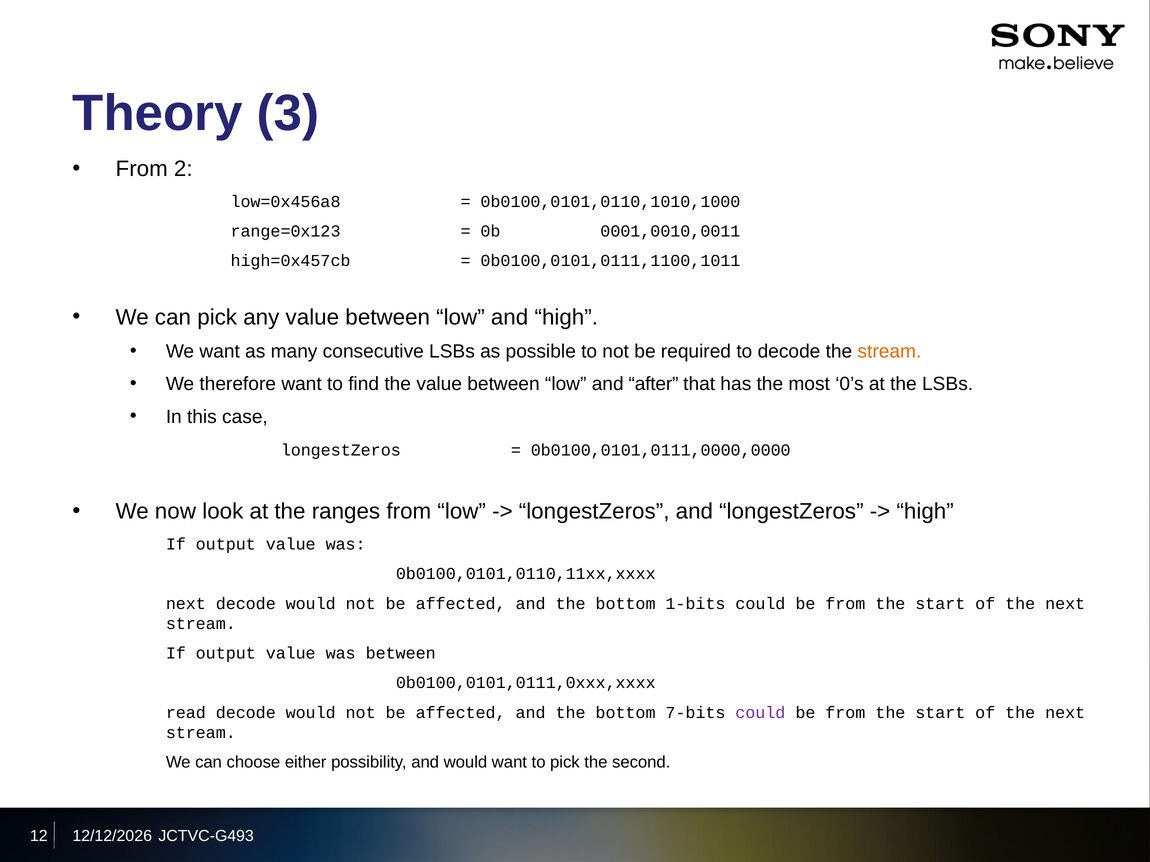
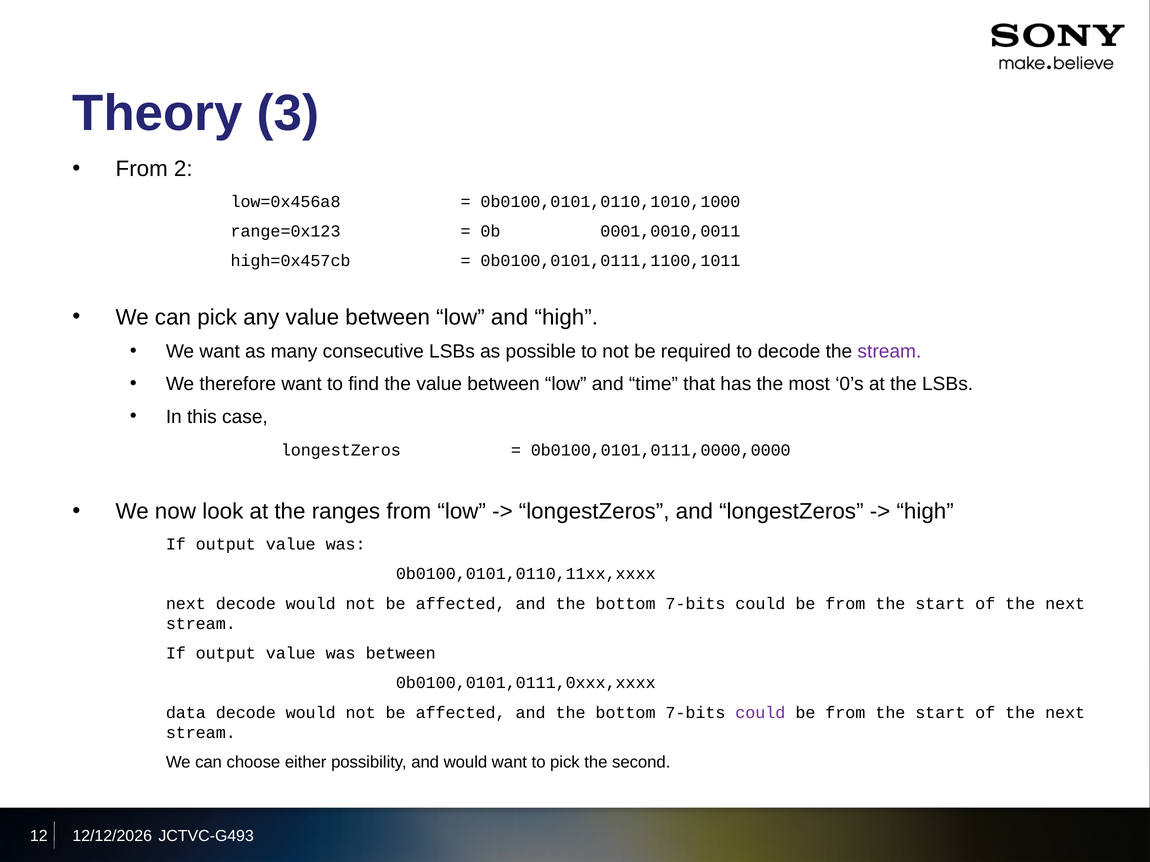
stream at (889, 352) colour: orange -> purple
after: after -> time
1-bits at (696, 604): 1-bits -> 7-bits
read: read -> data
